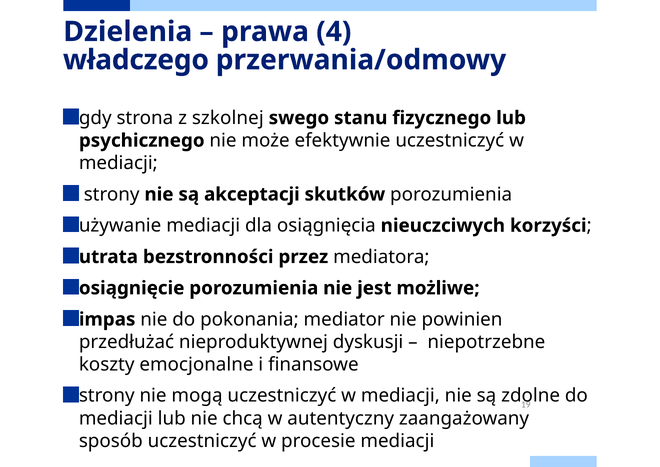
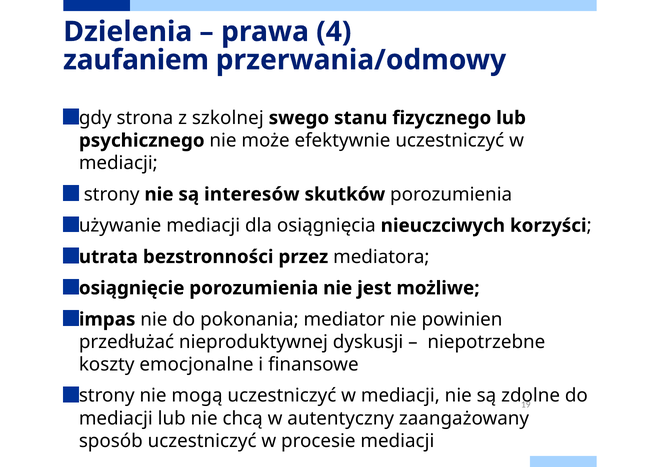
władczego: władczego -> zaufaniem
akceptacji: akceptacji -> interesów
